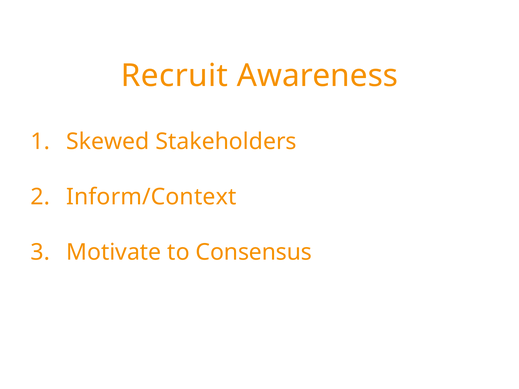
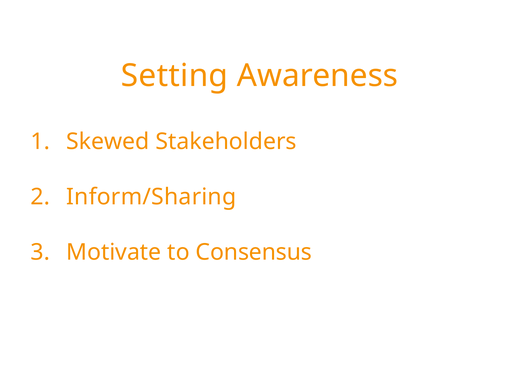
Recruit: Recruit -> Setting
Inform/Context: Inform/Context -> Inform/Sharing
